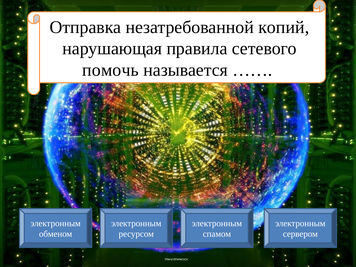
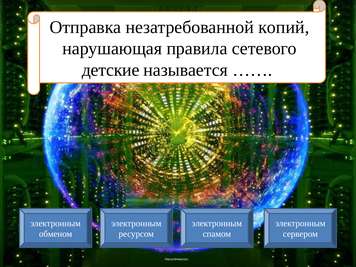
помочь: помочь -> детские
